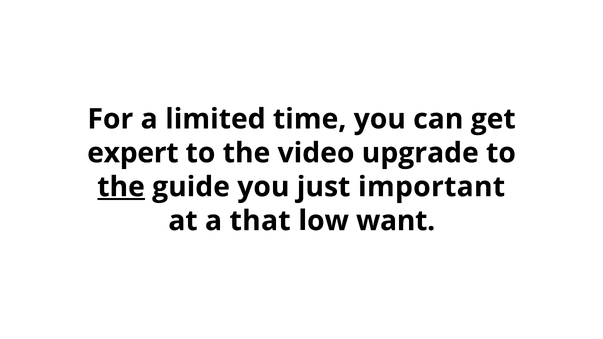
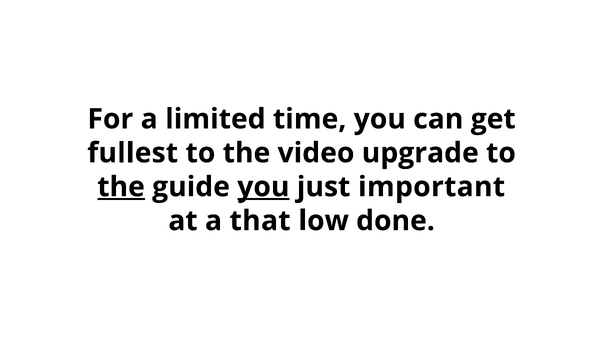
expert: expert -> fullest
you at (263, 187) underline: none -> present
want: want -> done
